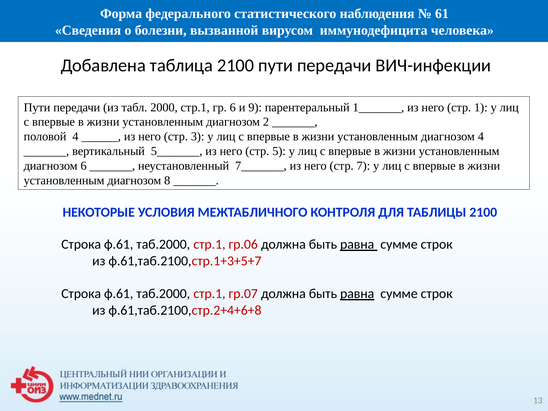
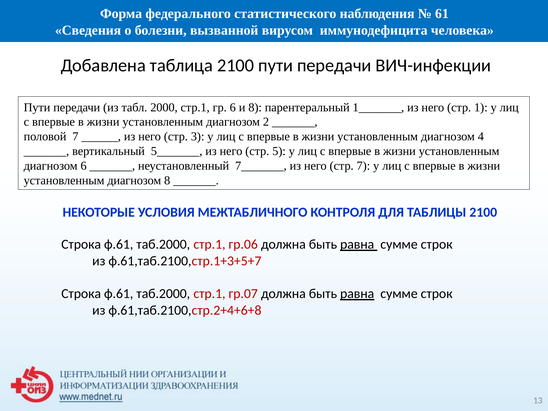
и 9: 9 -> 8
половой 4: 4 -> 7
